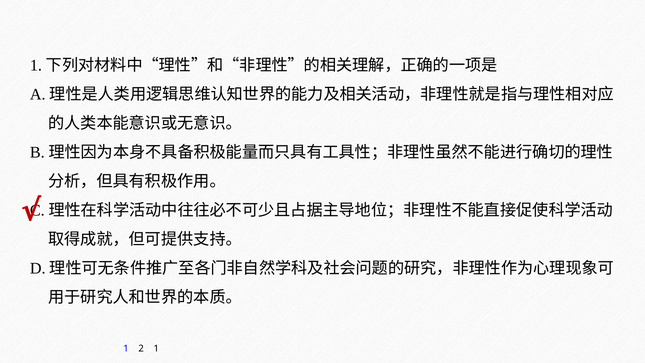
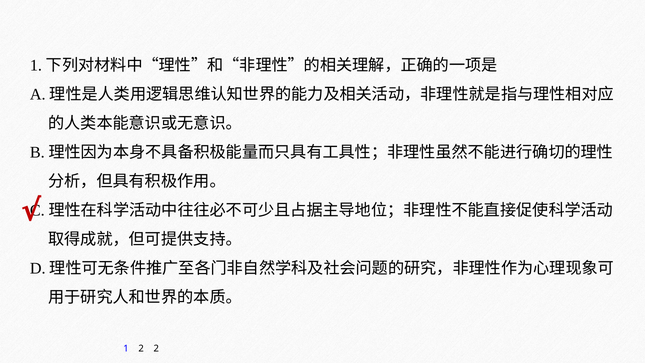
2 1: 1 -> 2
